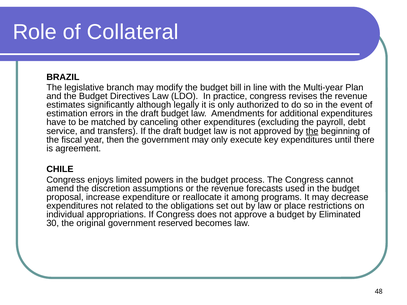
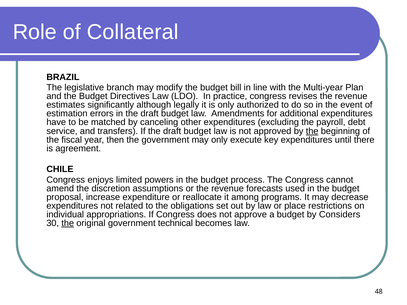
Eliminated: Eliminated -> Considers
the at (68, 223) underline: none -> present
reserved: reserved -> technical
